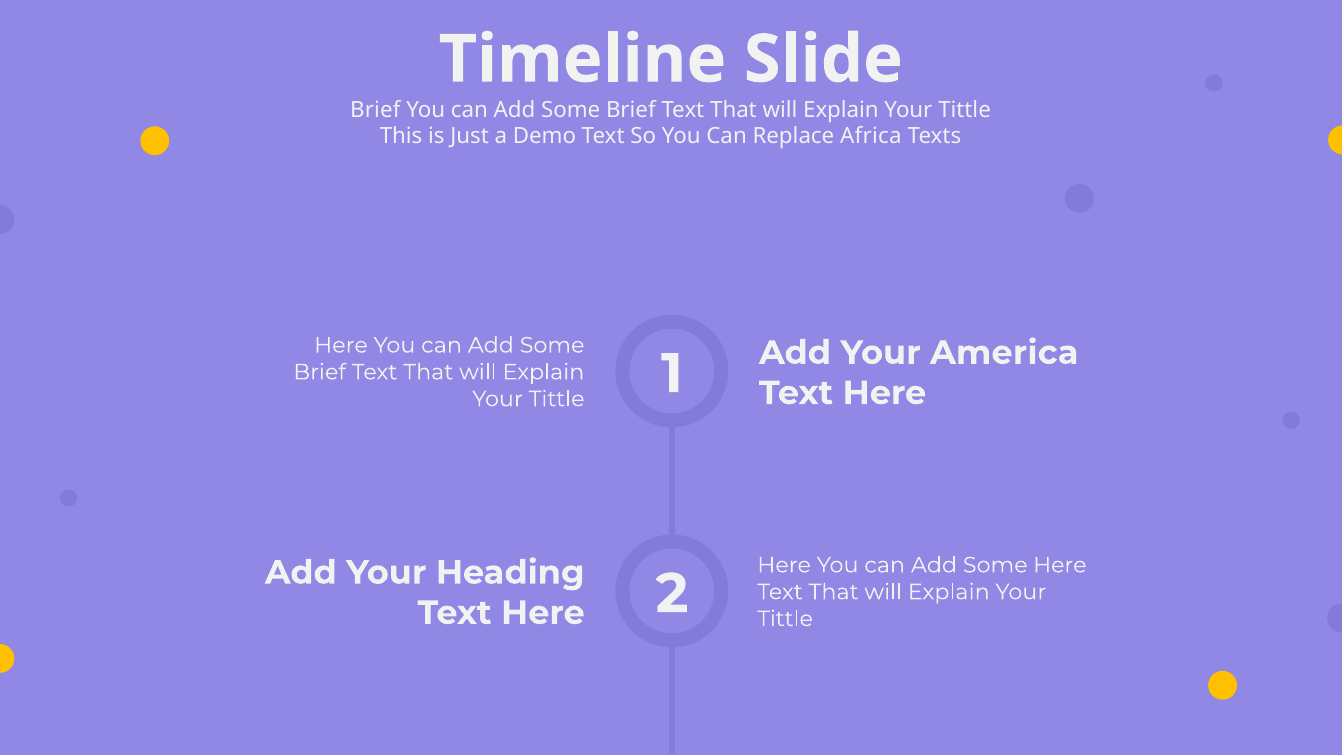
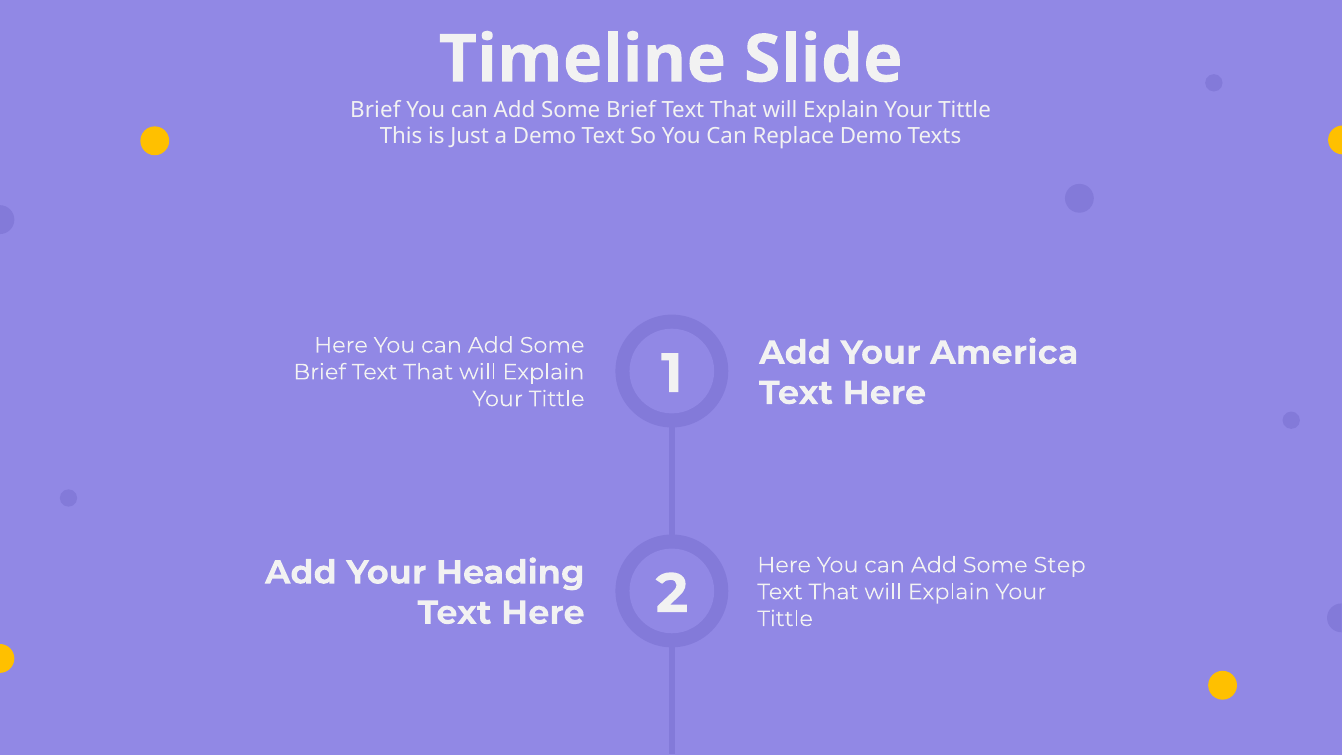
Replace Africa: Africa -> Demo
Some Here: Here -> Step
